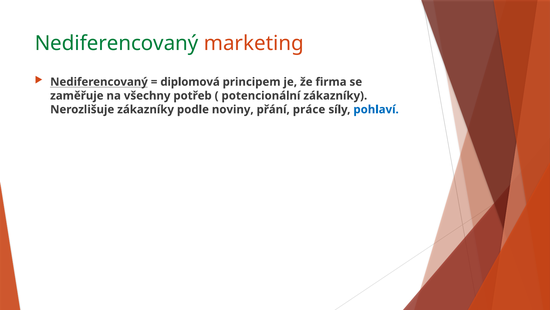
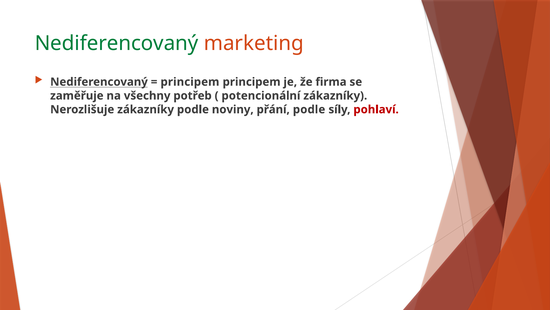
diplomová at (190, 82): diplomová -> principem
přání práce: práce -> podle
pohlaví colour: blue -> red
